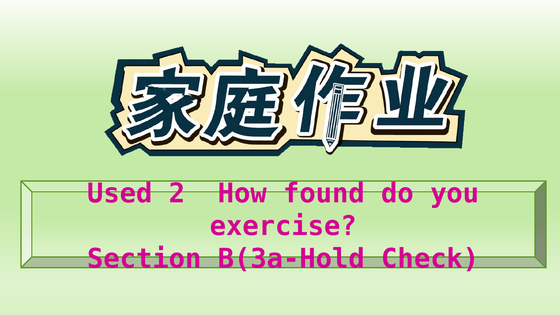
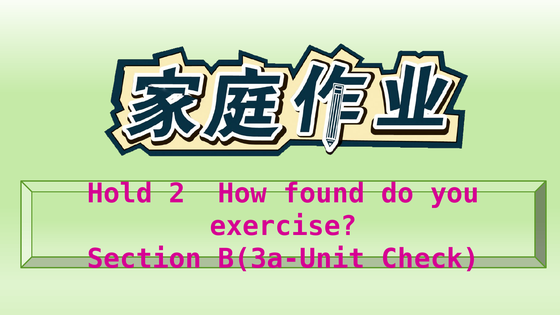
Used: Used -> Hold
B(3a-Hold: B(3a-Hold -> B(3a-Unit
